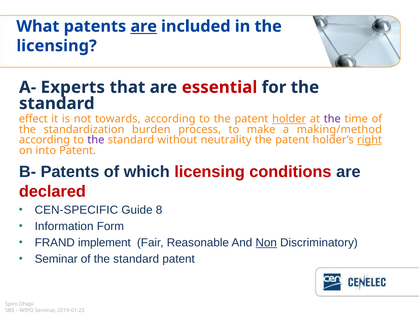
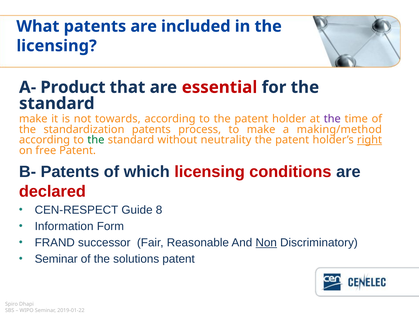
are at (144, 26) underline: present -> none
Experts: Experts -> Product
effect at (33, 119): effect -> make
holder underline: present -> none
standardization burden: burden -> patents
the at (96, 140) colour: purple -> green
into: into -> free
CEN-SPECIFIC: CEN-SPECIFIC -> CEN-RESPECT
implement: implement -> successor
of the standard: standard -> solutions
